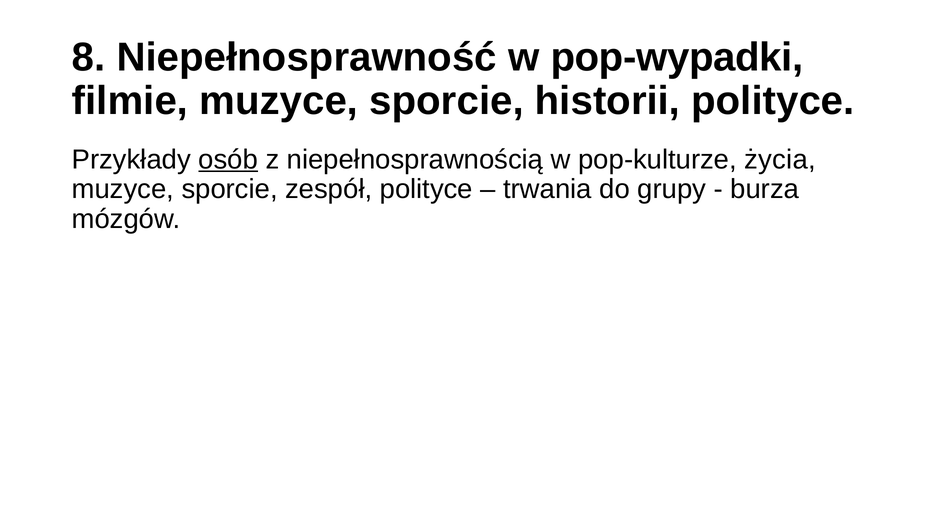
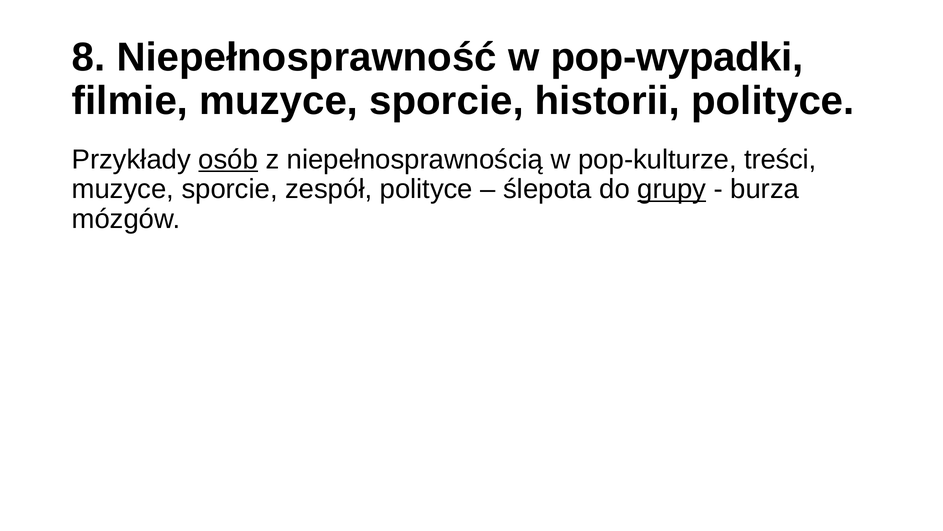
życia: życia -> treści
trwania: trwania -> ślepota
grupy underline: none -> present
